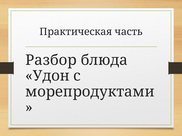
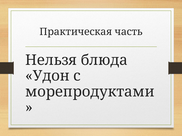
Разбор: Разбор -> Нельзя
